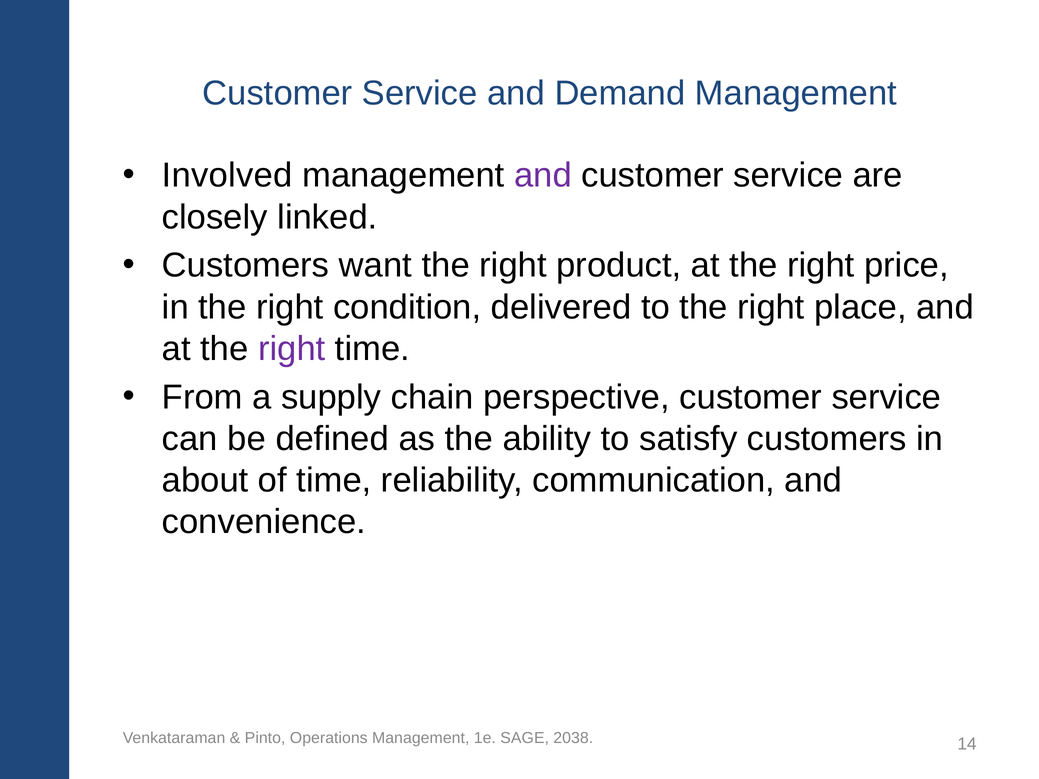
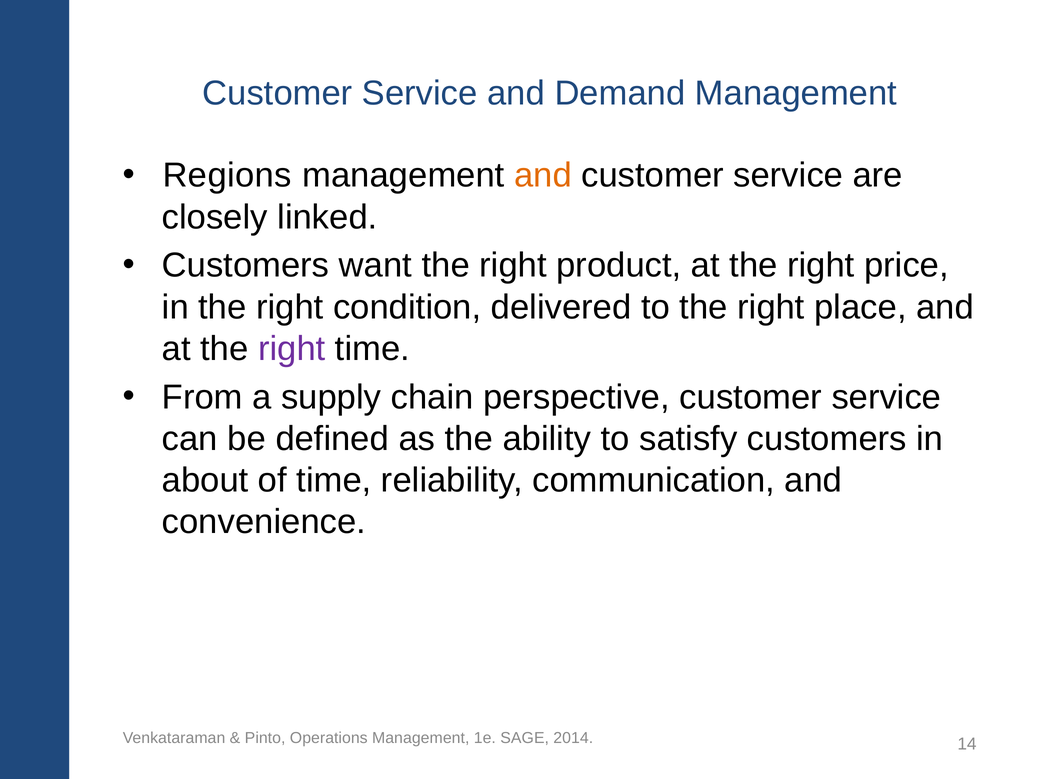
Involved: Involved -> Regions
and at (543, 176) colour: purple -> orange
2038: 2038 -> 2014
